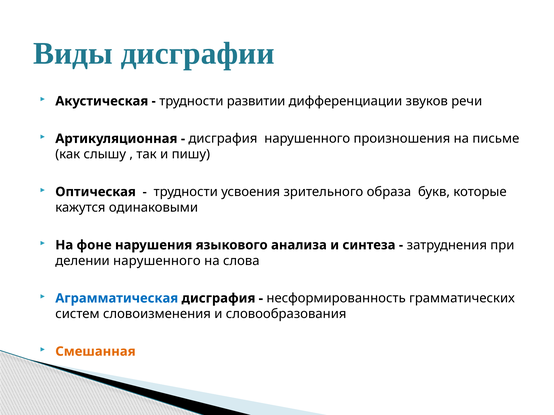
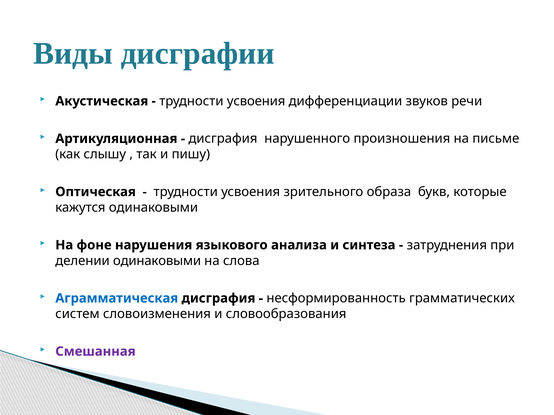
развитии at (256, 101): развитии -> усвоения
делении нарушенного: нарушенного -> одинаковыми
Смешанная colour: orange -> purple
